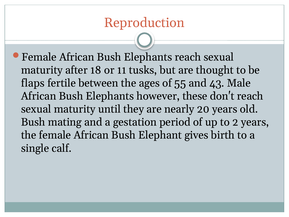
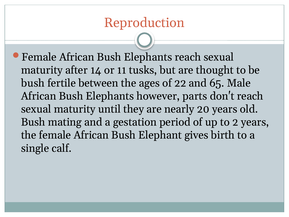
18: 18 -> 14
flaps at (33, 83): flaps -> bush
55: 55 -> 22
43: 43 -> 65
these: these -> parts
